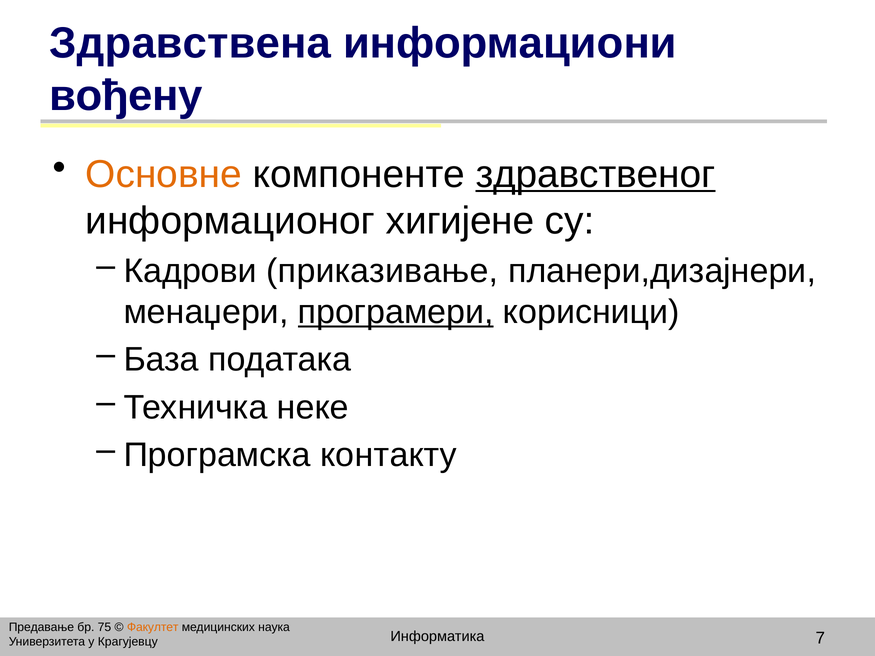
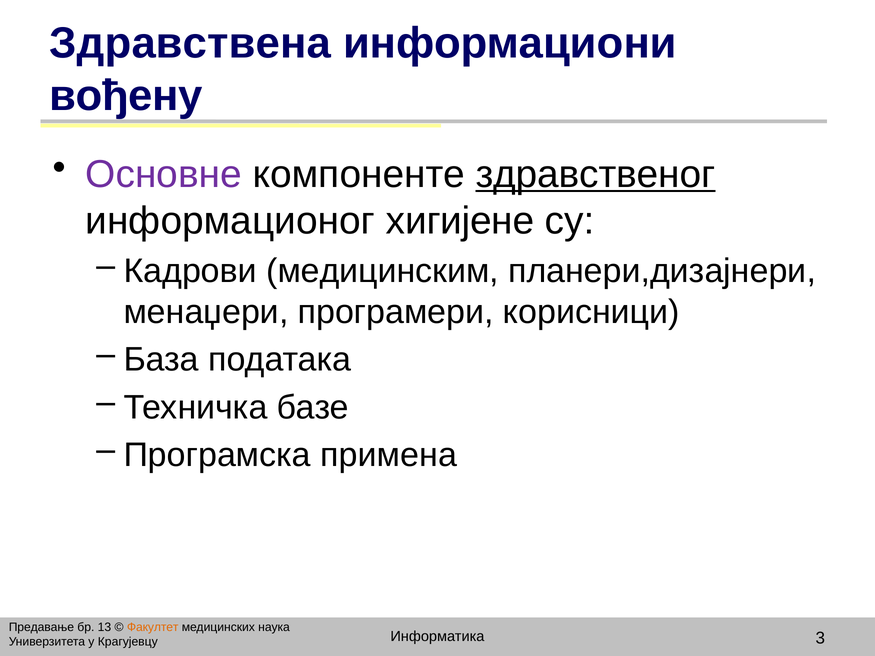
Основне colour: orange -> purple
приказивање: приказивање -> медицинским
програмери underline: present -> none
неке: неке -> базе
контакту: контакту -> примена
75: 75 -> 13
7: 7 -> 3
